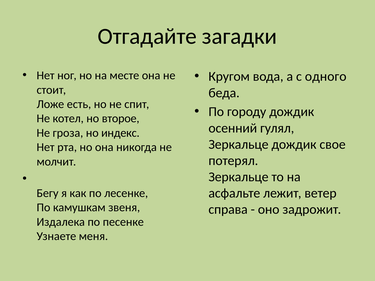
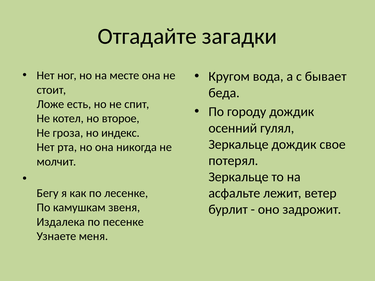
одного: одного -> бывает
справа: справа -> бурлит
